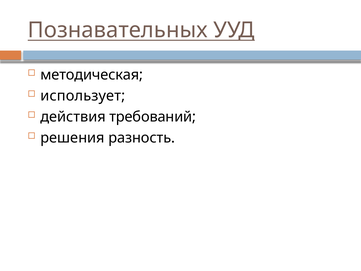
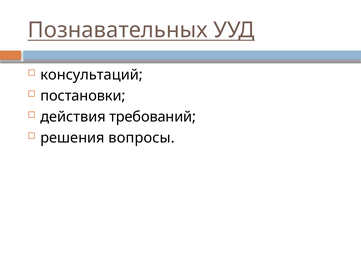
методическая: методическая -> консультаций
использует: использует -> постановки
разность: разность -> вопросы
